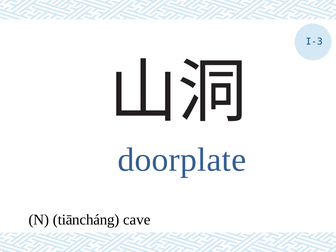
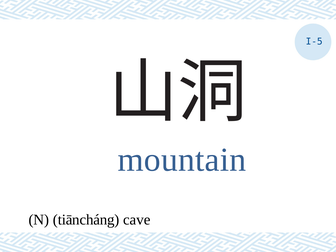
I-3: I-3 -> I-5
doorplate: doorplate -> mountain
